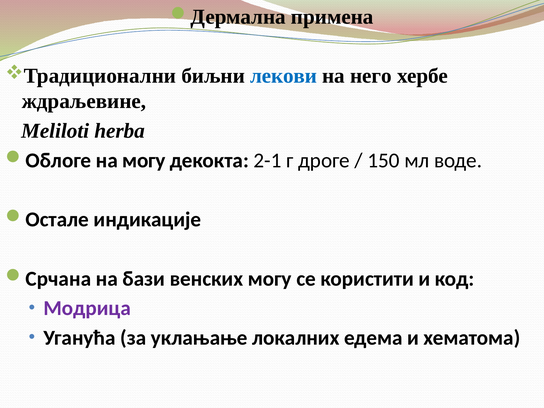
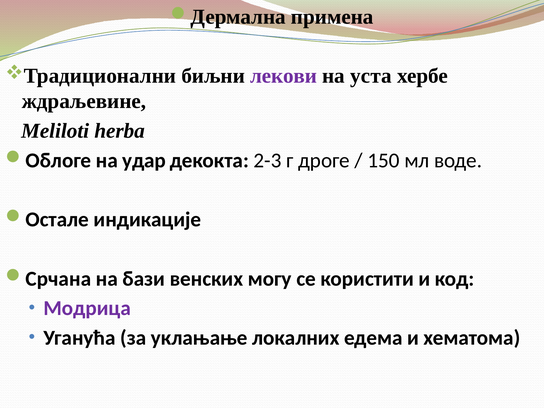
лекови colour: blue -> purple
него: него -> уста
на могу: могу -> удар
2-1: 2-1 -> 2-3
